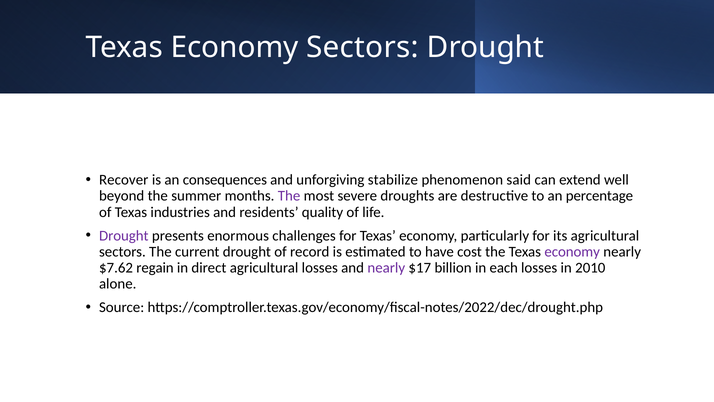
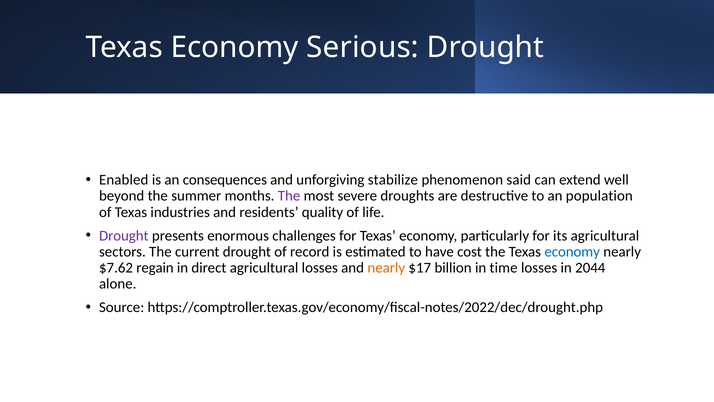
Economy Sectors: Sectors -> Serious
Recover: Recover -> Enabled
percentage: percentage -> population
economy at (572, 252) colour: purple -> blue
nearly at (386, 268) colour: purple -> orange
each: each -> time
2010: 2010 -> 2044
